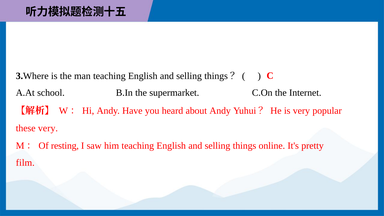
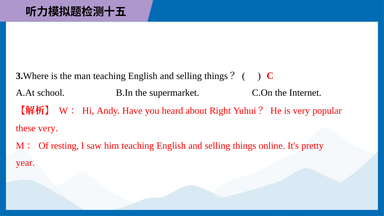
about Andy: Andy -> Right
film: film -> year
